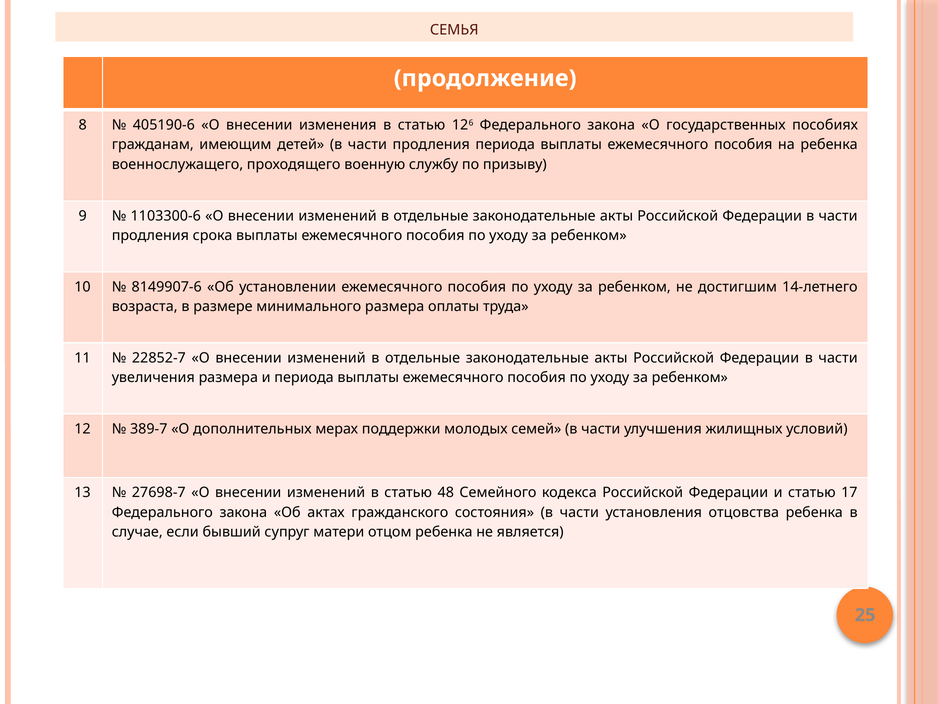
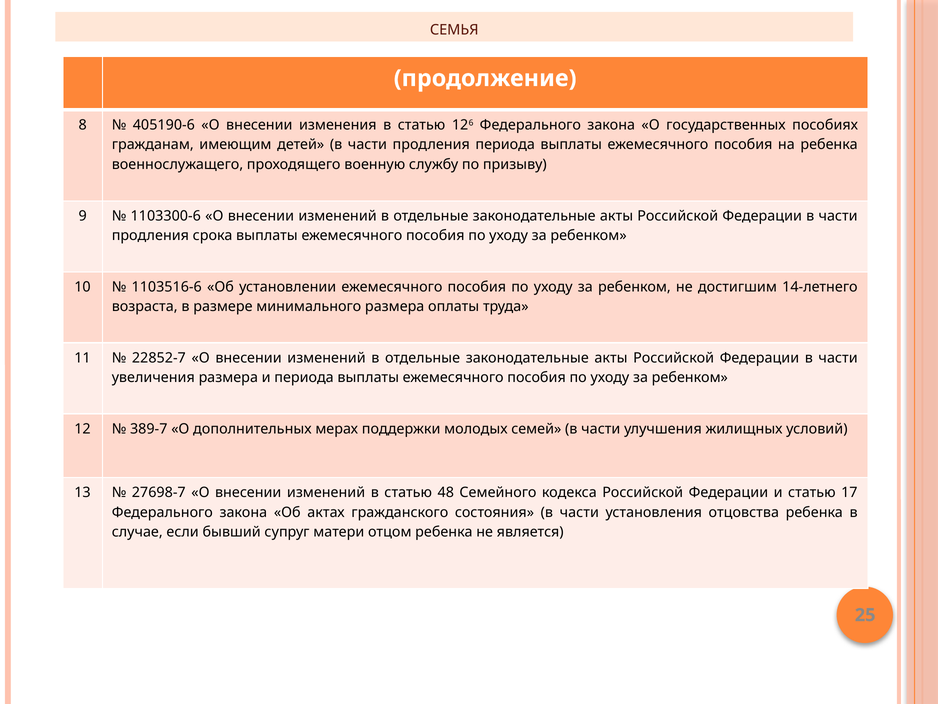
8149907-6: 8149907-6 -> 1103516-6
